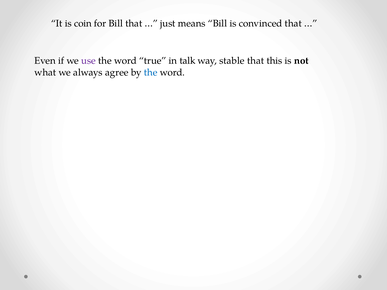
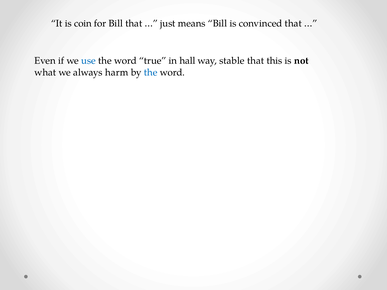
use colour: purple -> blue
talk: talk -> hall
agree: agree -> harm
